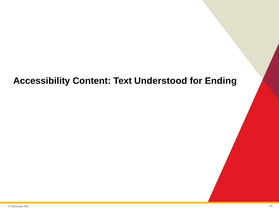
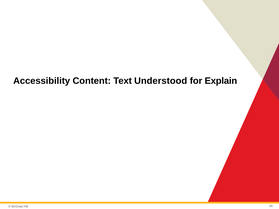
Ending: Ending -> Explain
